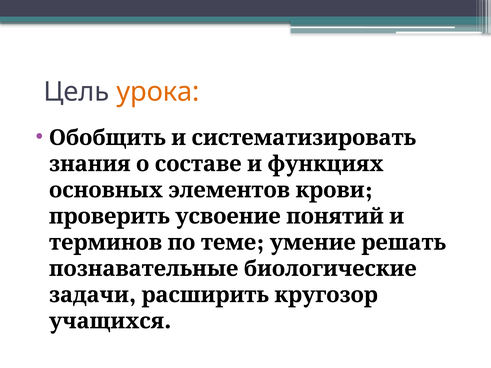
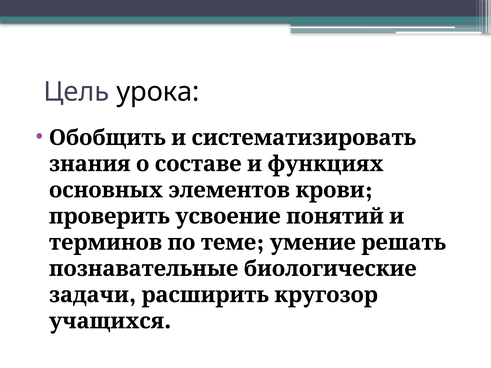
урока colour: orange -> black
